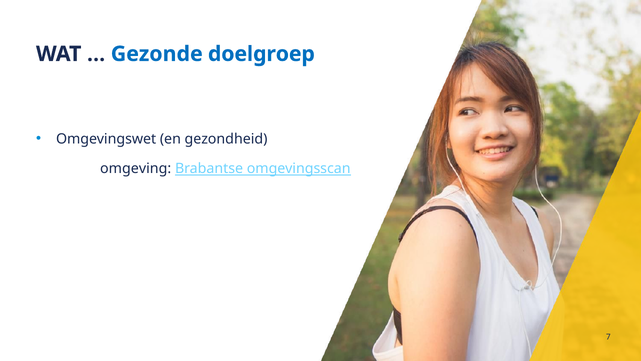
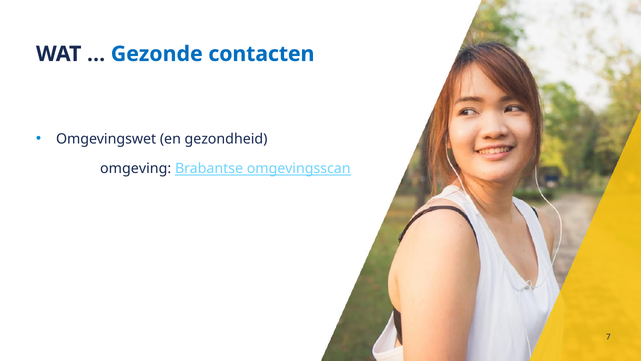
doelgroep: doelgroep -> contacten
